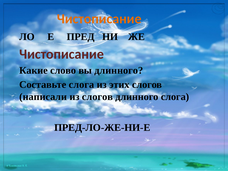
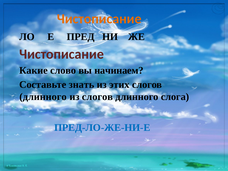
вы длинного: длинного -> начинаем
Составьте слога: слога -> знать
написали at (43, 97): написали -> длинного
ПРЕД-ЛО-ЖЕ-НИ-Е colour: black -> blue
